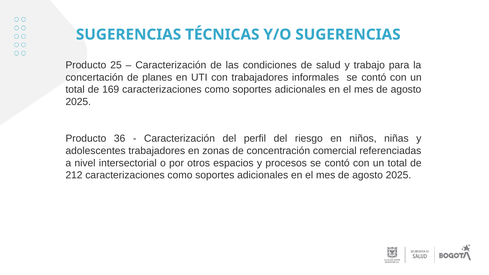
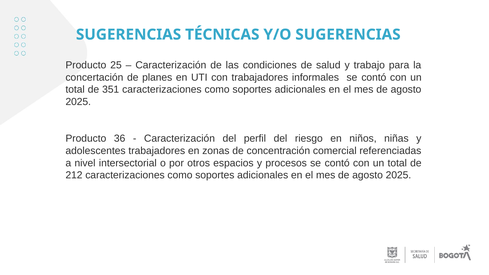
169: 169 -> 351
